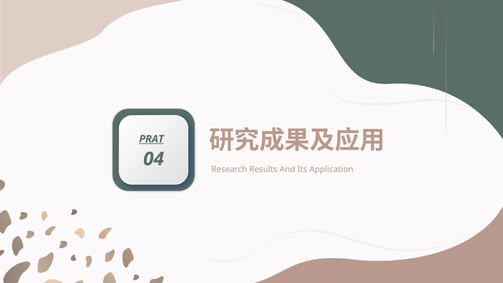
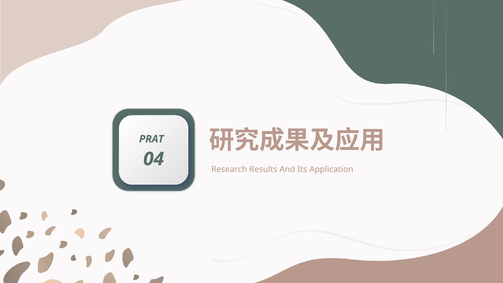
PRAT underline: present -> none
